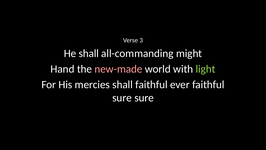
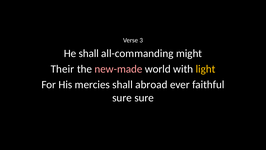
Hand: Hand -> Their
light colour: light green -> yellow
shall faithful: faithful -> abroad
